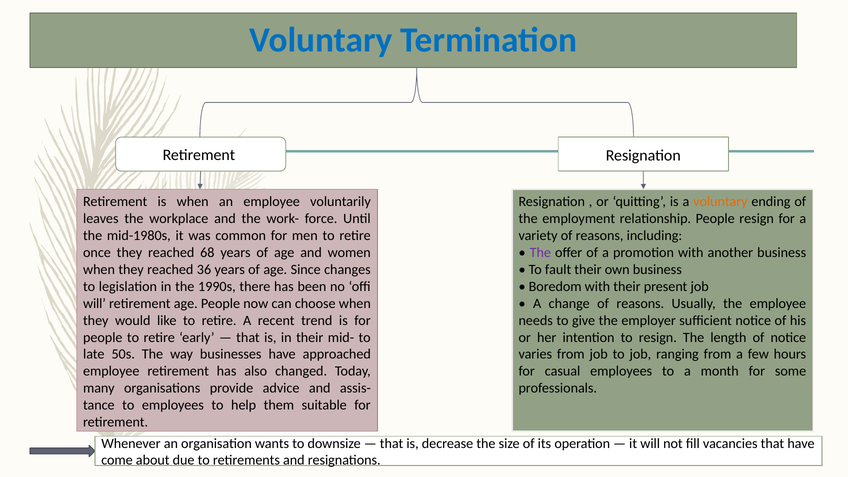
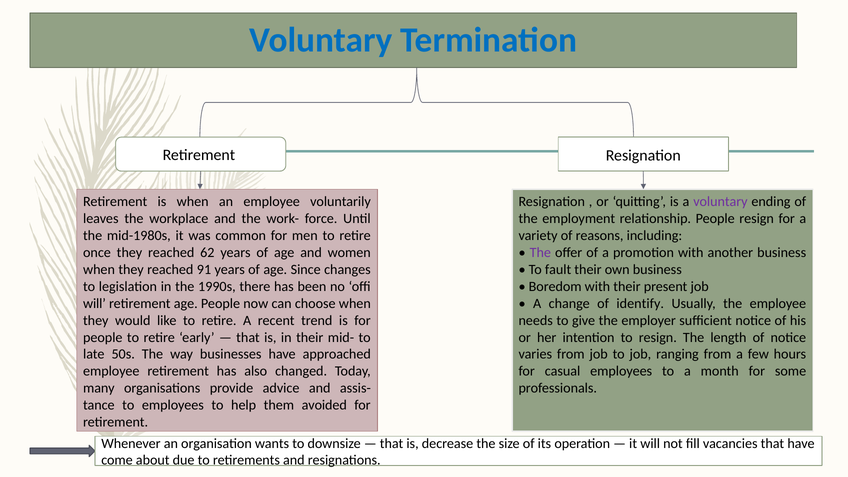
voluntary at (720, 202) colour: orange -> purple
68: 68 -> 62
36: 36 -> 91
change of reasons: reasons -> identify
suitable: suitable -> avoided
